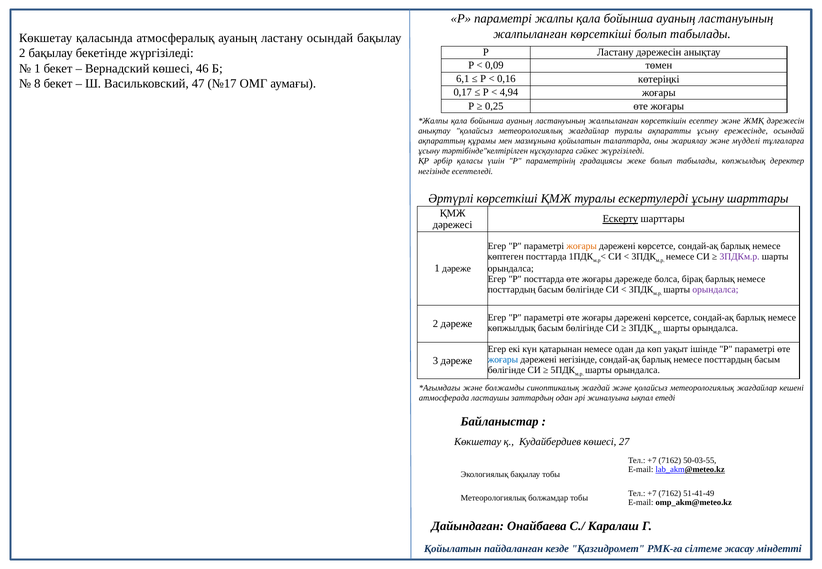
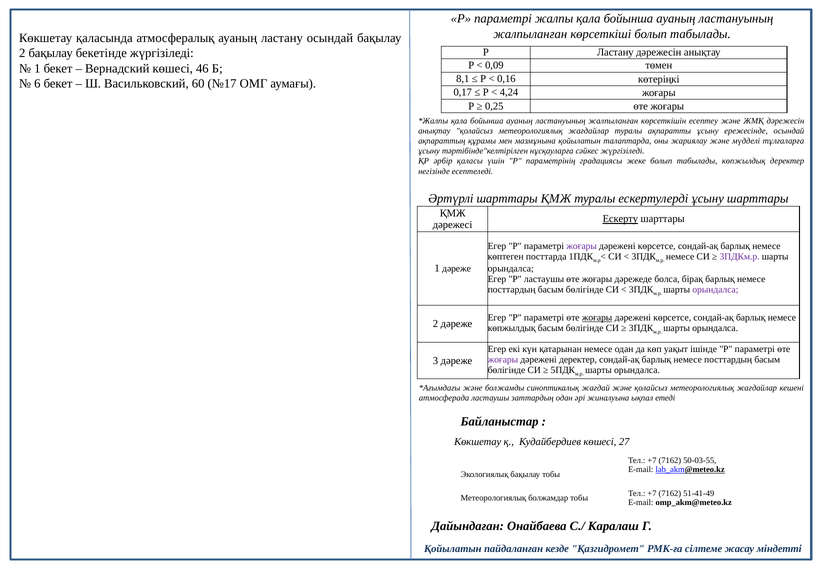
6,1: 6,1 -> 8,1
8: 8 -> 6
47: 47 -> 60
4,94: 4,94 -> 4,24
Әртүрлі көрсеткіші: көрсеткіші -> шарттары
жоғары at (582, 246) colour: orange -> purple
P посттарда: посттарда -> ластаушы
жоғары at (597, 318) underline: none -> present
жоғары at (503, 360) colour: blue -> purple
дәрежені негізінде: негізінде -> деректер
